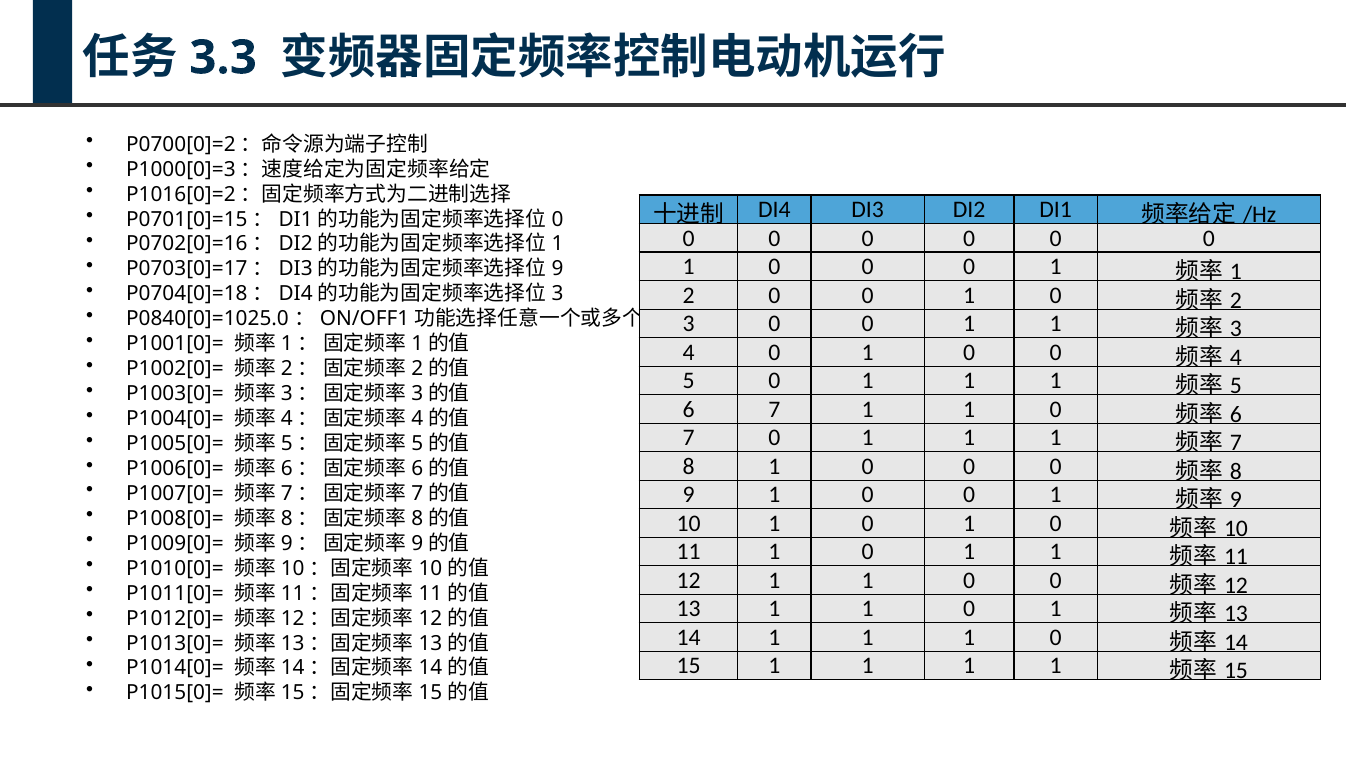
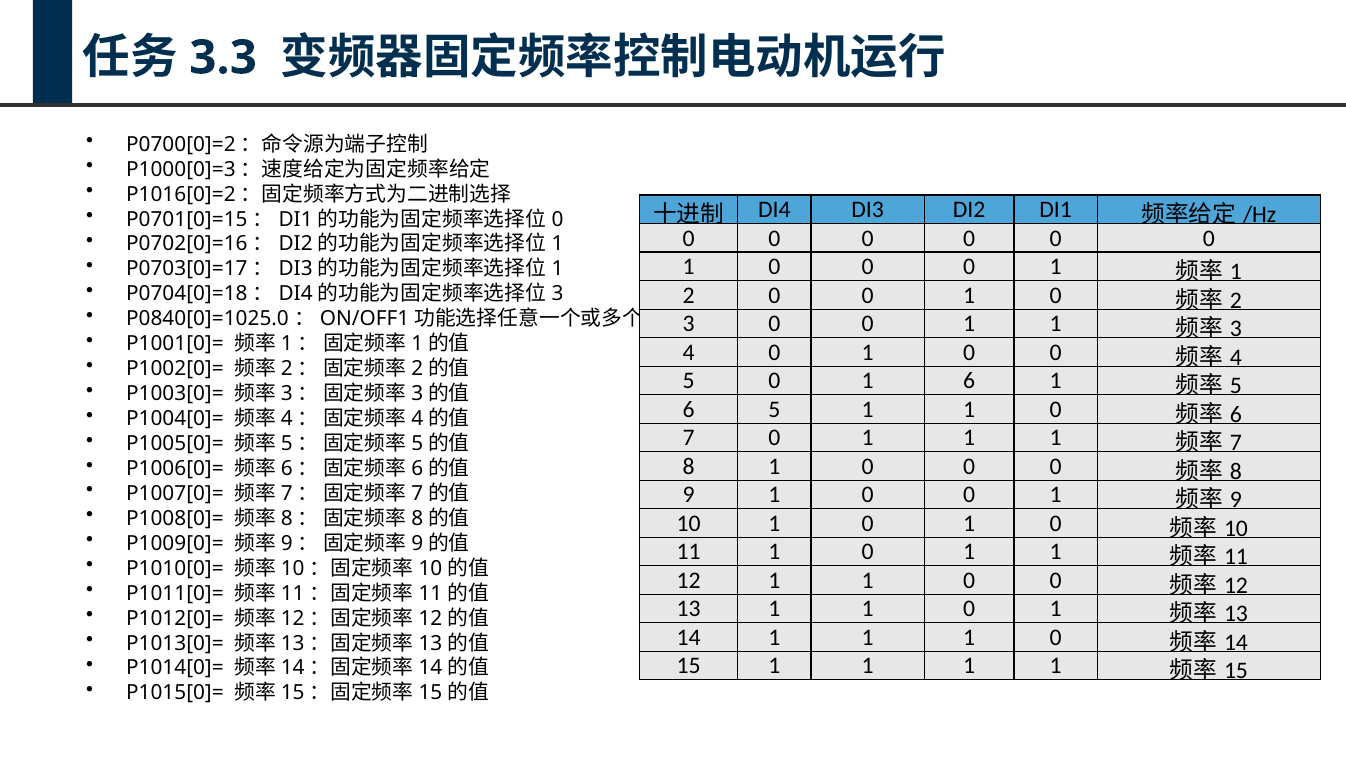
9 at (558, 269): 9 -> 1
5 0 1 1: 1 -> 6
7 at (774, 409): 7 -> 5
